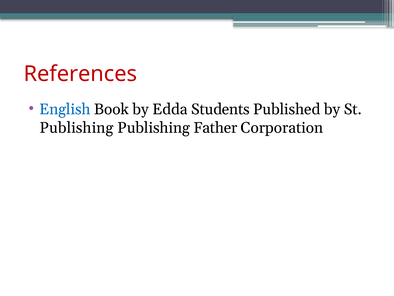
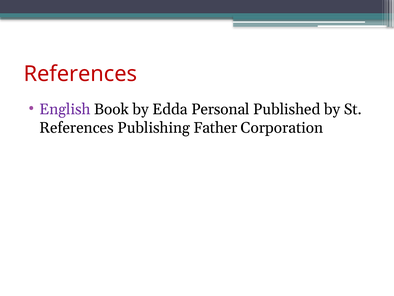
English colour: blue -> purple
Students: Students -> Personal
Publishing at (76, 128): Publishing -> References
